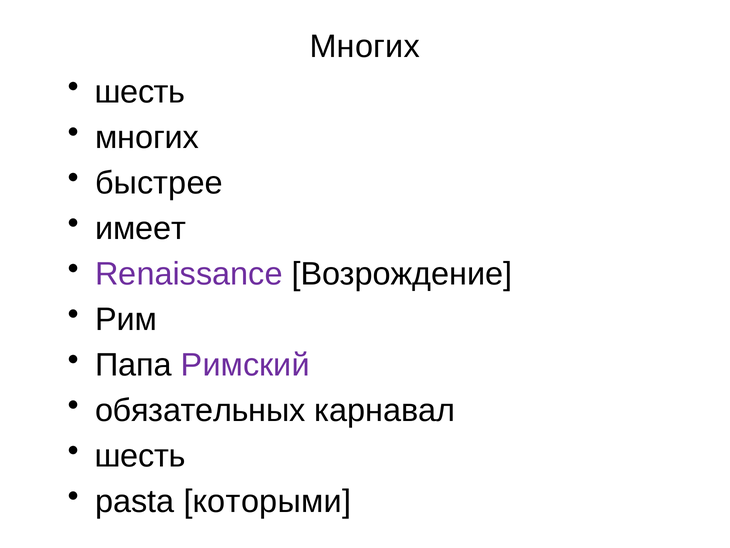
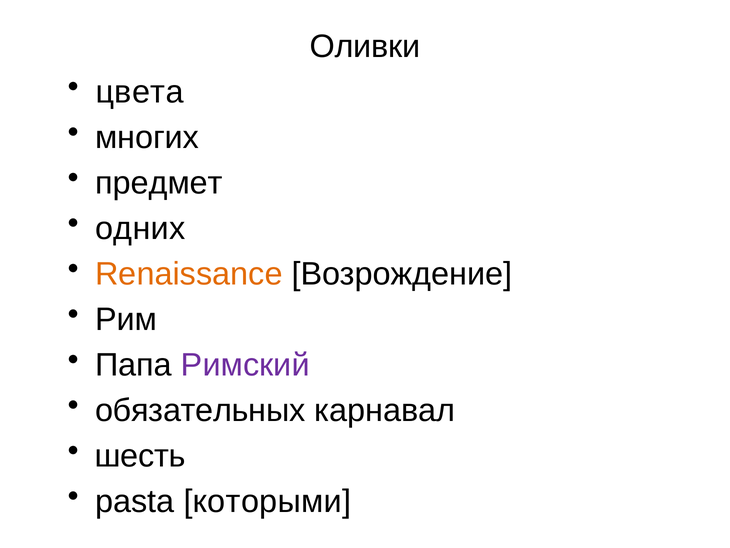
Многих at (365, 47): Многих -> Оливки
шесть at (140, 92): шесть -> цвета
быстрее: быстрее -> предмет
имеет: имеет -> одних
Renaissance colour: purple -> orange
